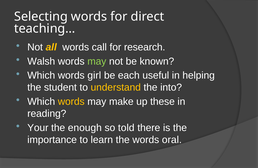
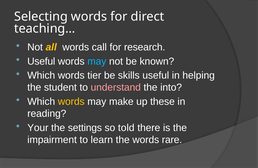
Walsh at (41, 61): Walsh -> Useful
may at (97, 61) colour: light green -> light blue
girl: girl -> tier
each: each -> skills
understand colour: yellow -> pink
enough: enough -> settings
importance: importance -> impairment
oral: oral -> rare
